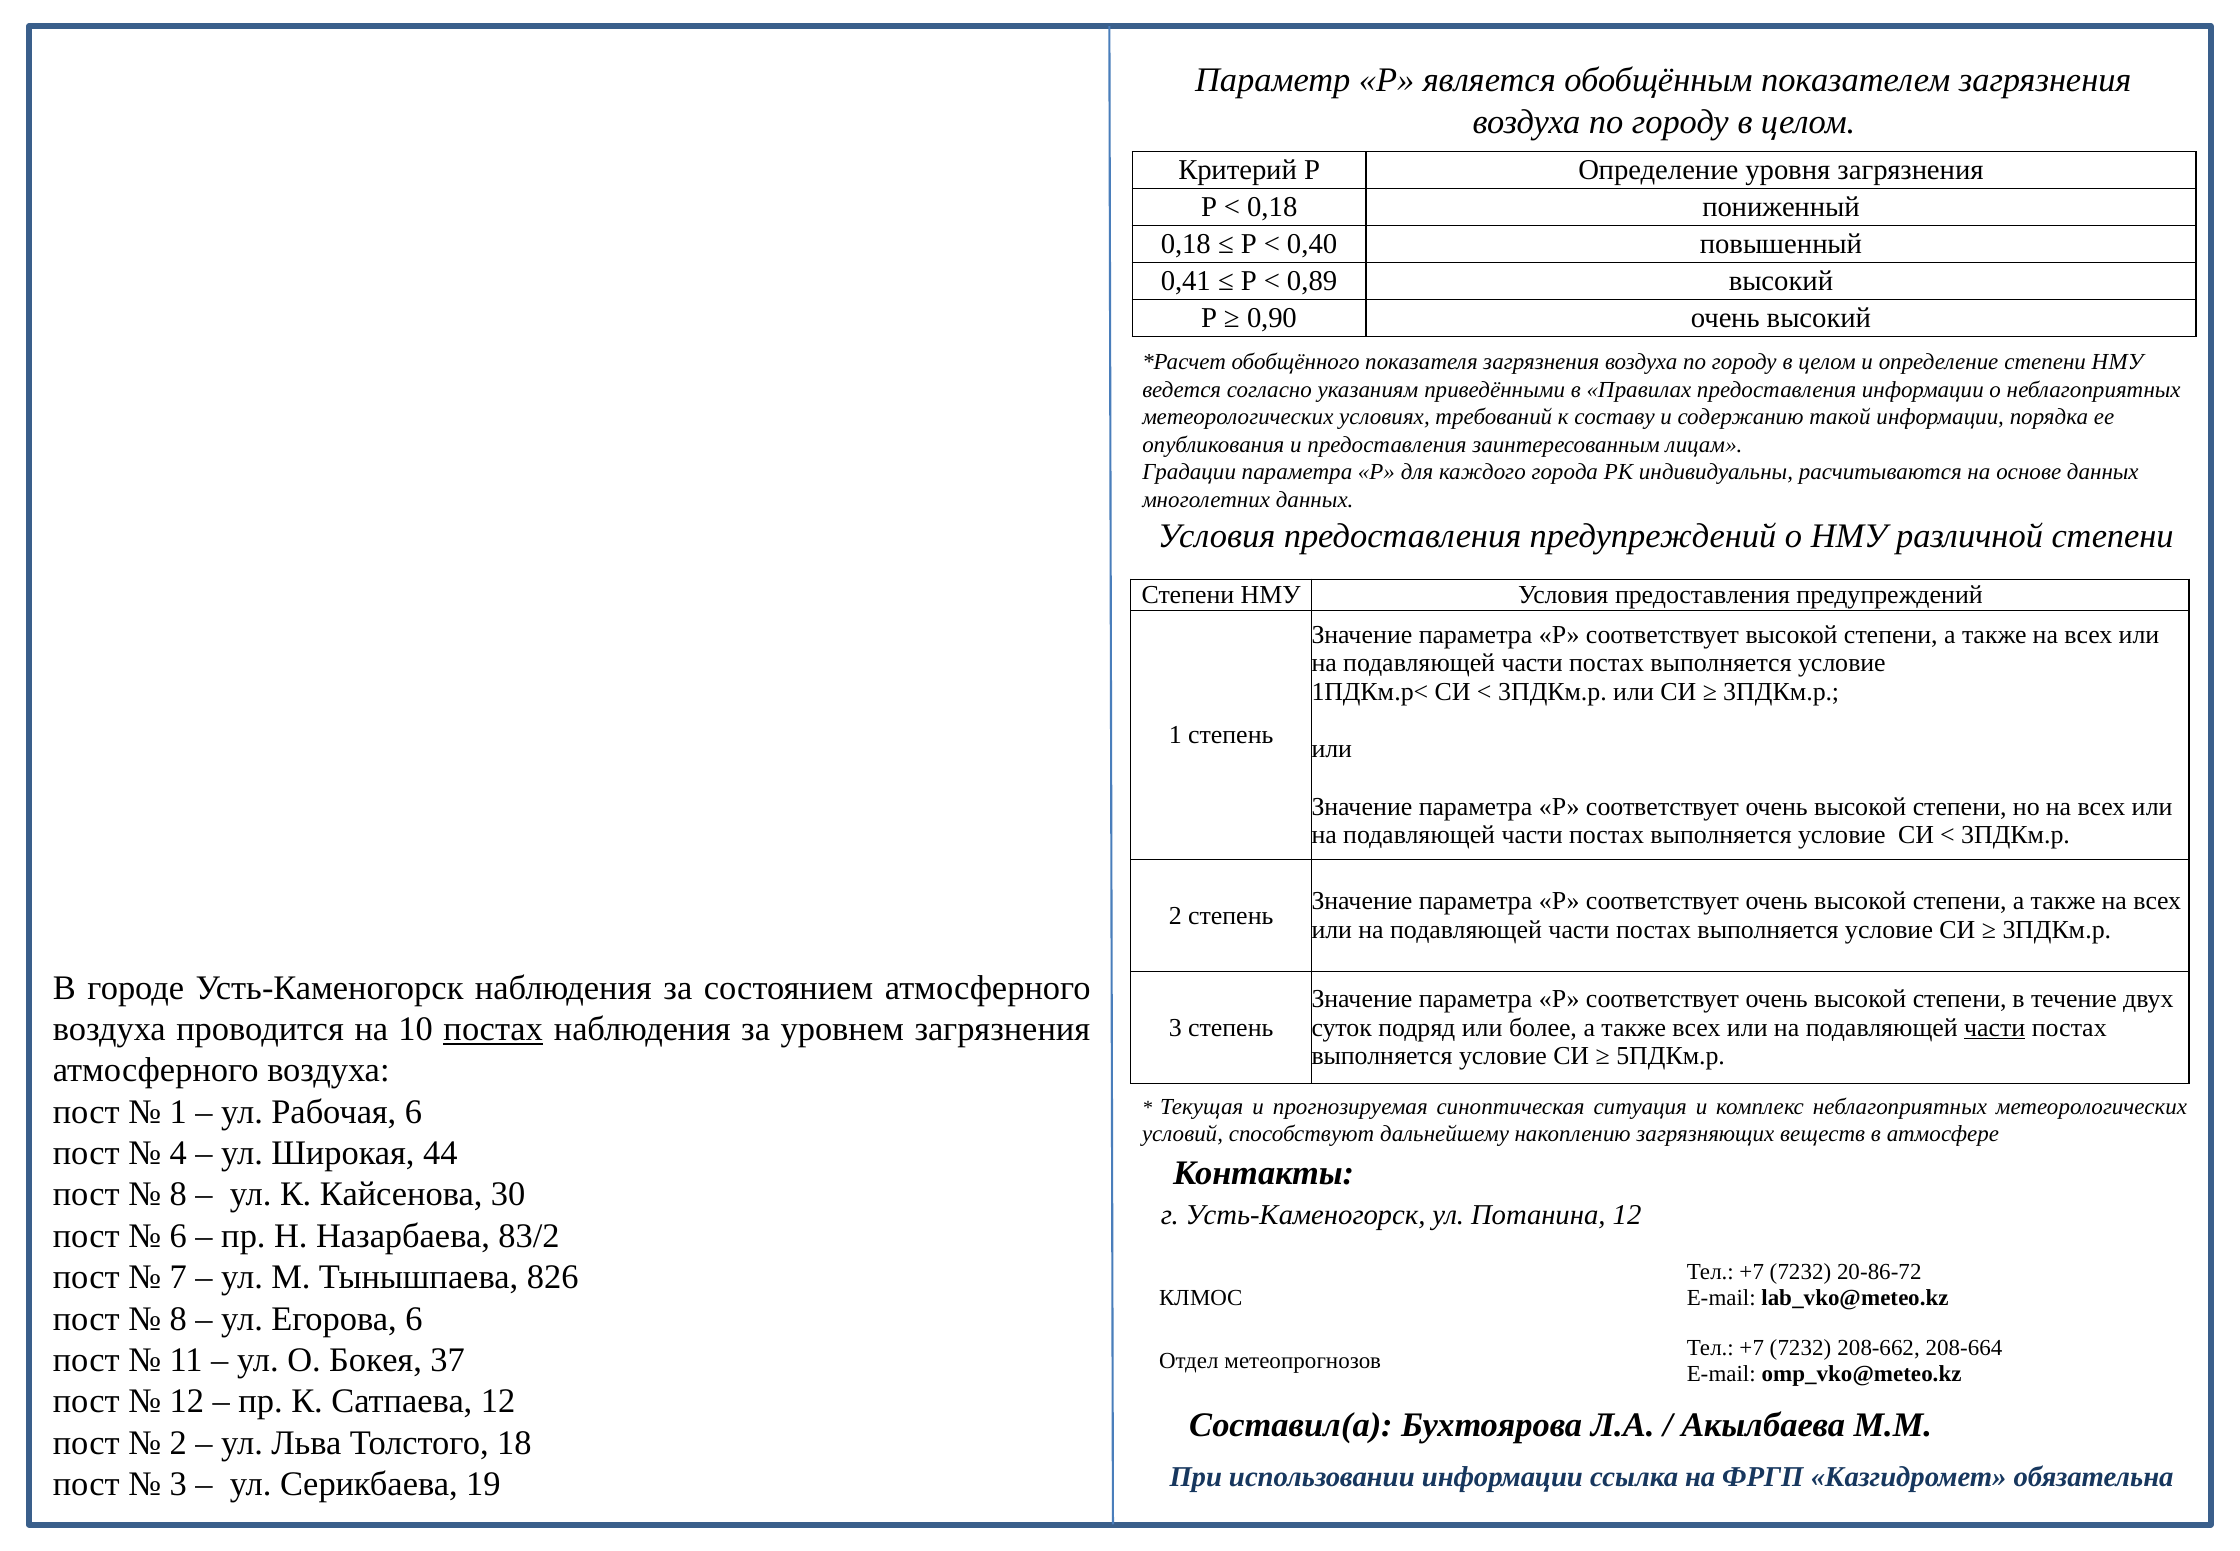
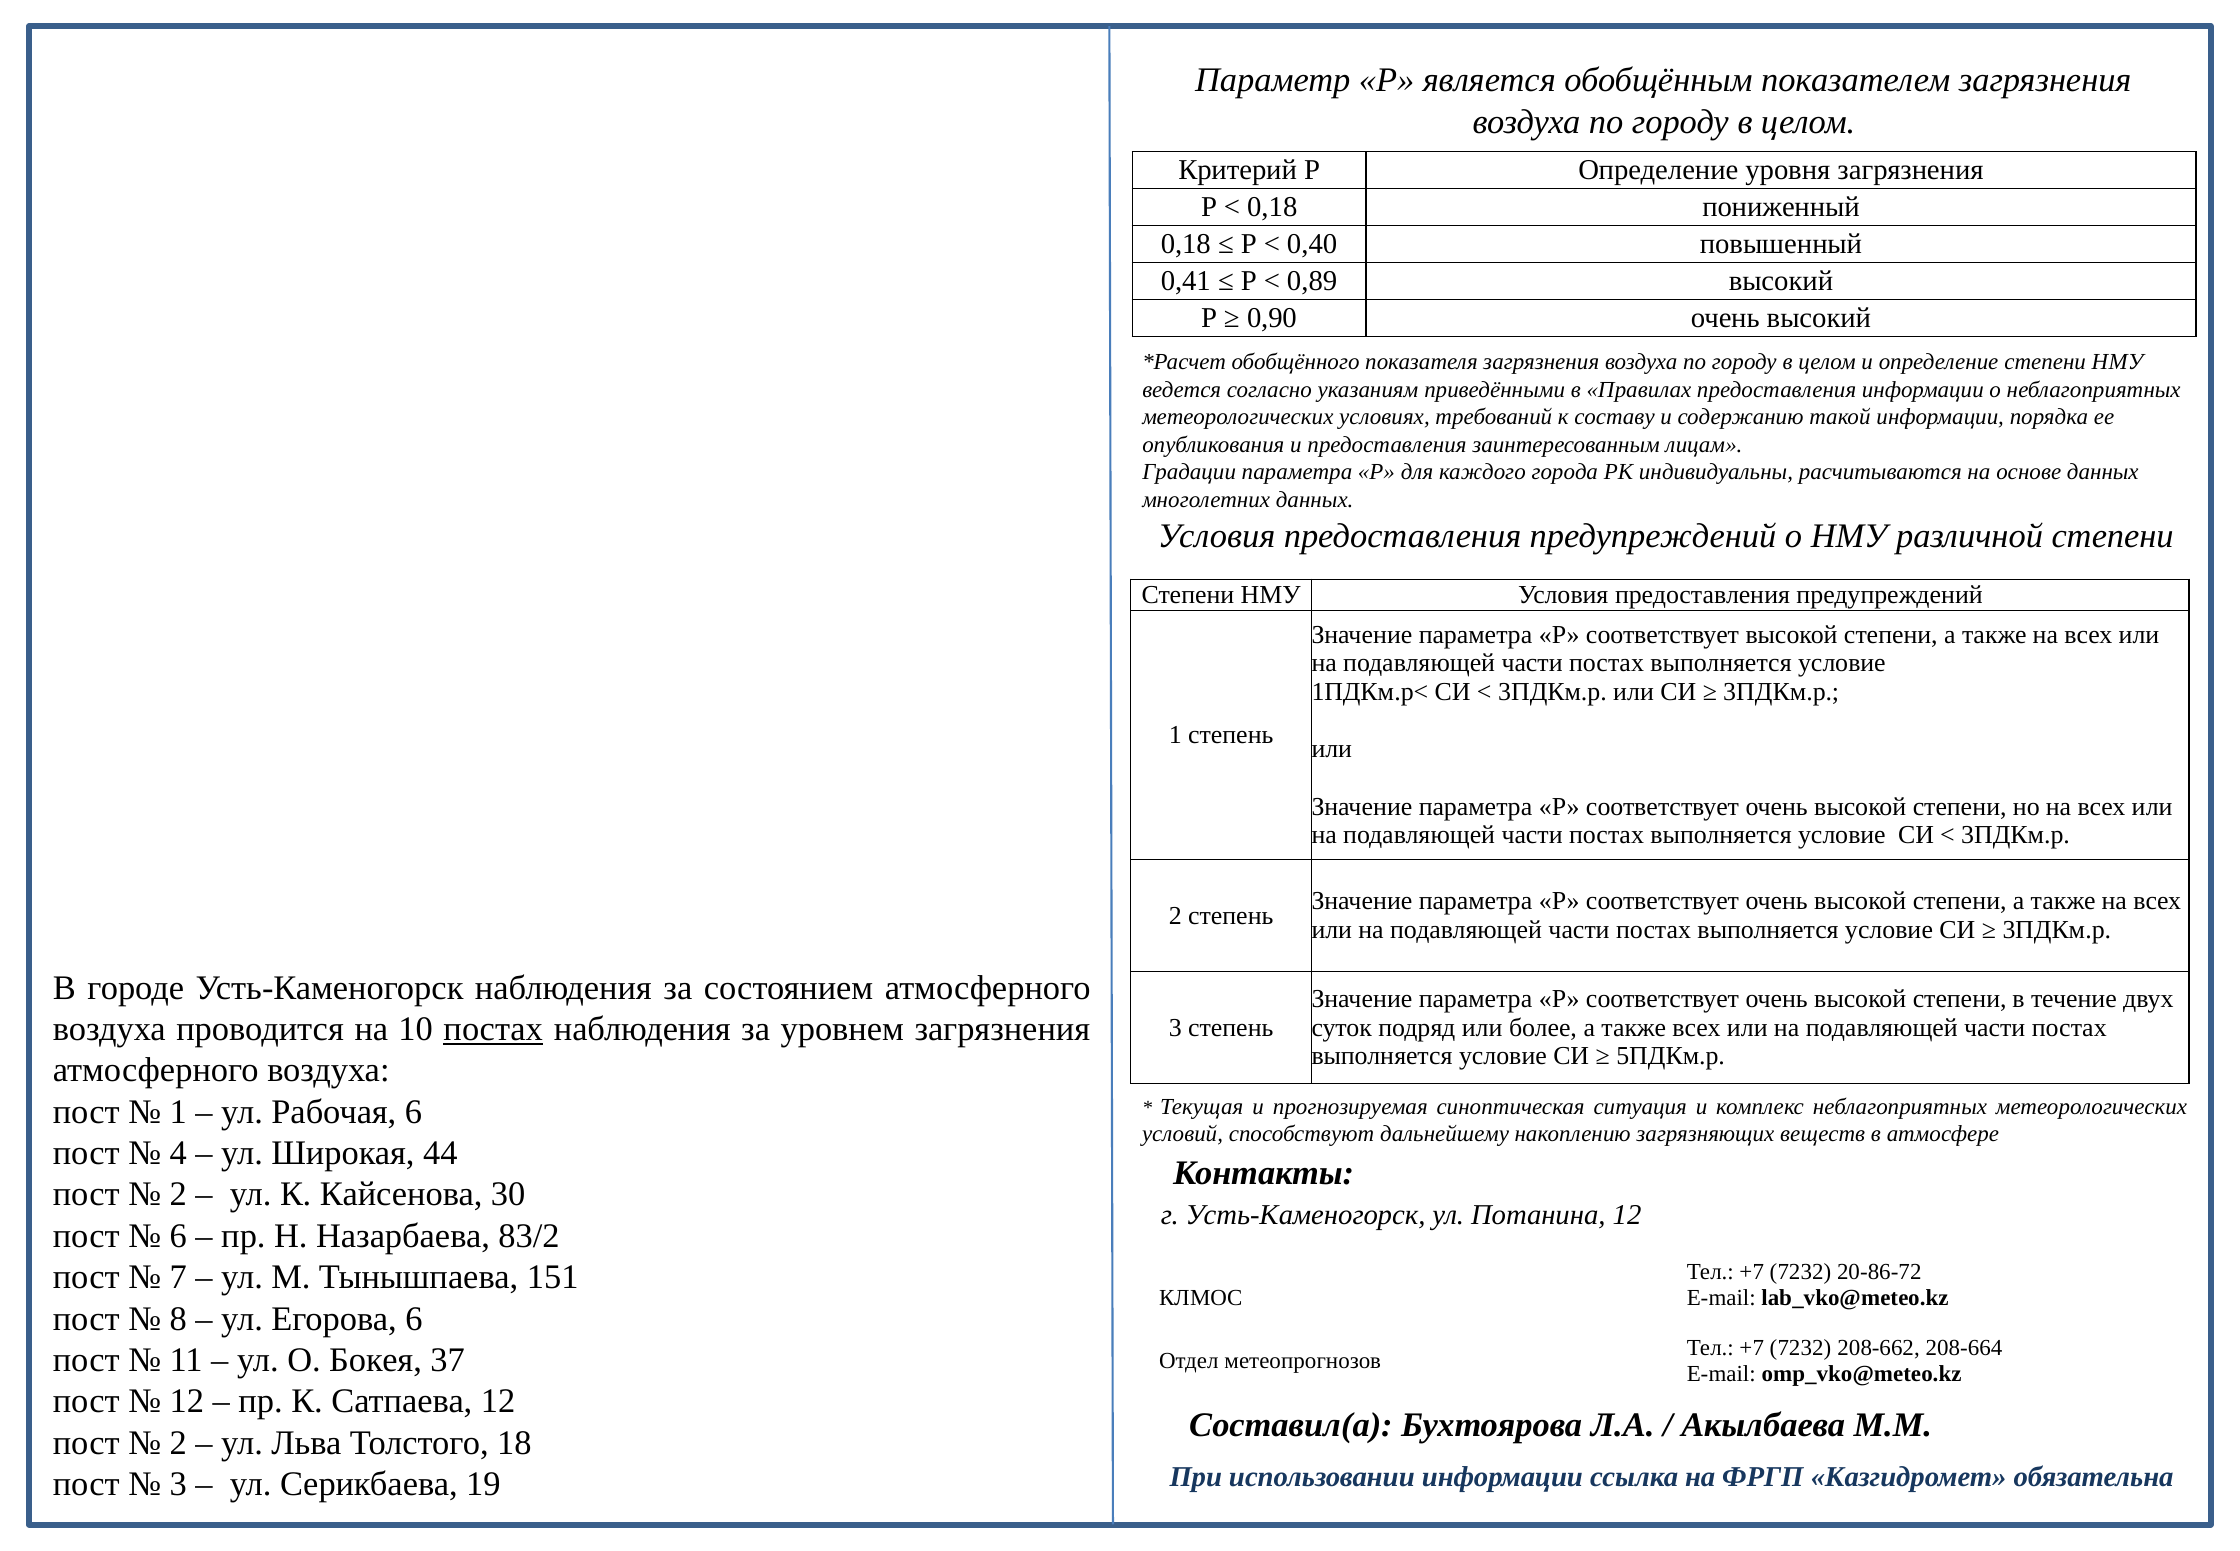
части at (1995, 1027) underline: present -> none
8 at (178, 1194): 8 -> 2
826: 826 -> 151
